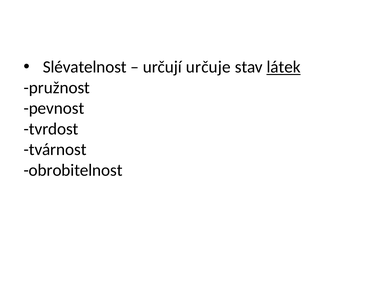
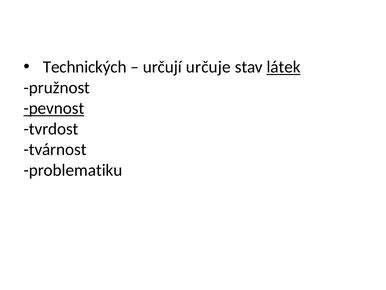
Slévatelnost: Slévatelnost -> Technických
pevnost underline: none -> present
obrobitelnost: obrobitelnost -> problematiku
